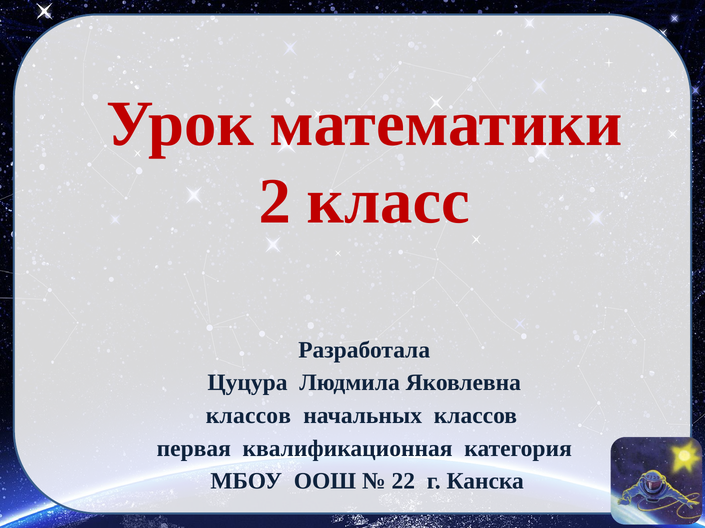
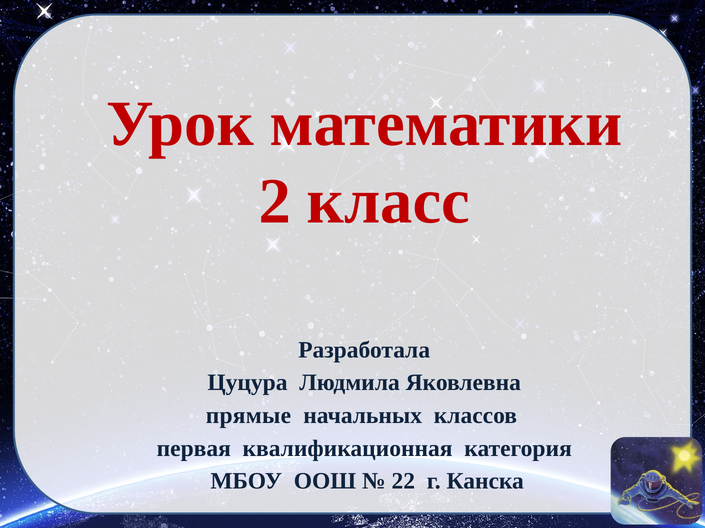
классов at (248, 416): классов -> прямые
